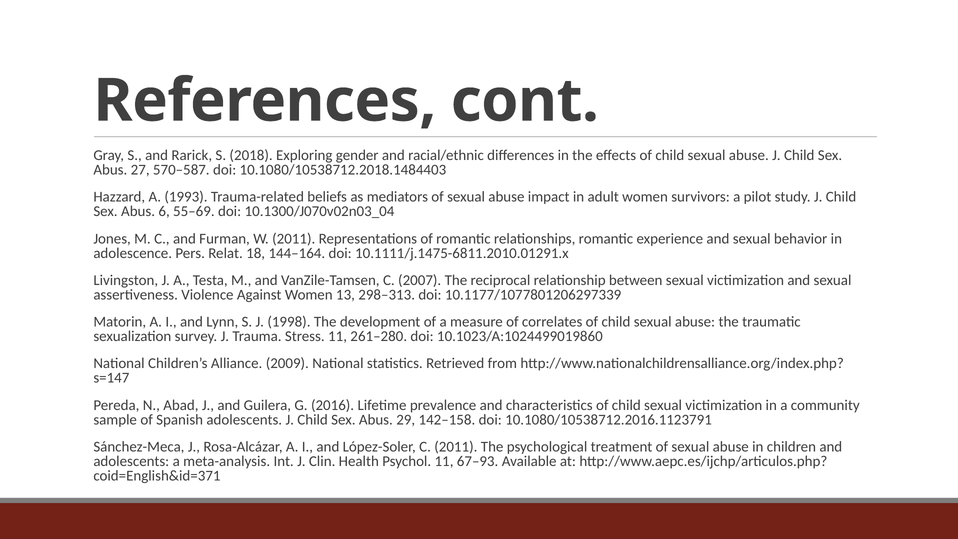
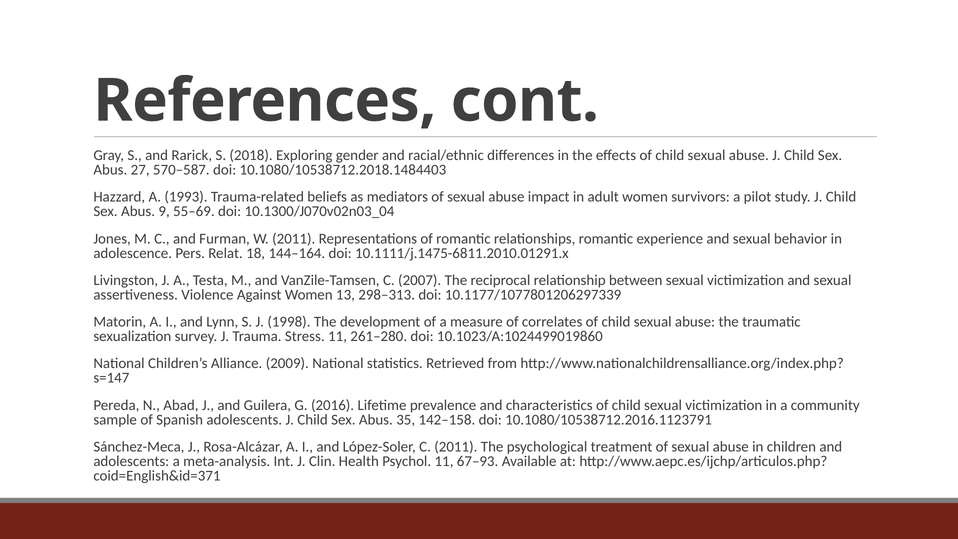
6: 6 -> 9
29: 29 -> 35
